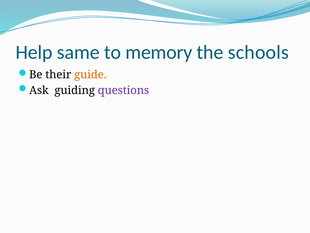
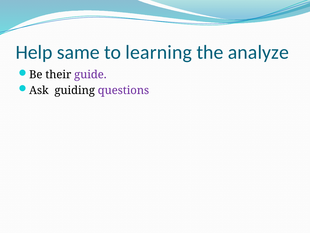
memory: memory -> learning
schools: schools -> analyze
guide colour: orange -> purple
